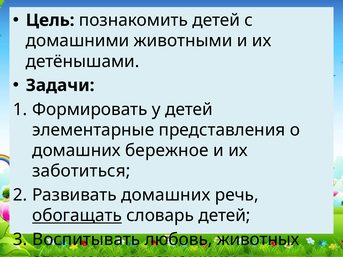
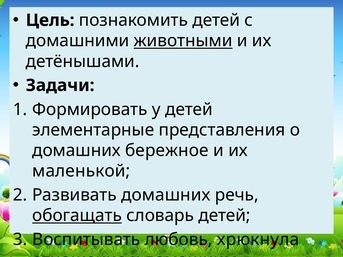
животными underline: none -> present
заботиться at (81, 171): заботиться -> маленькой
животных: животных -> хрюкнула
